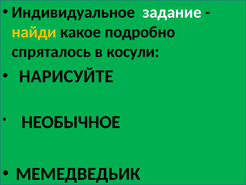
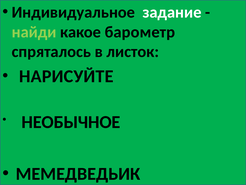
найди colour: yellow -> light green
подробно: подробно -> барометр
косули: косули -> листок
